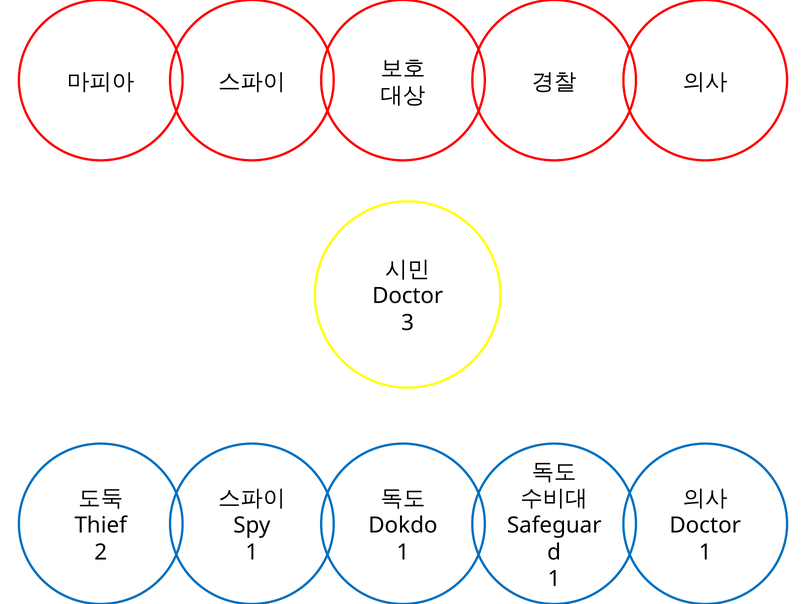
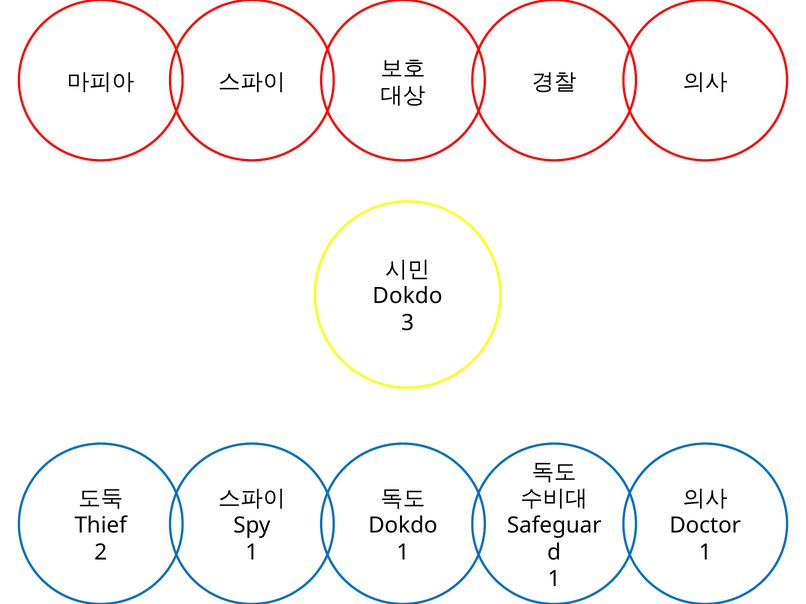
Doctor at (408, 296): Doctor -> Dokdo
